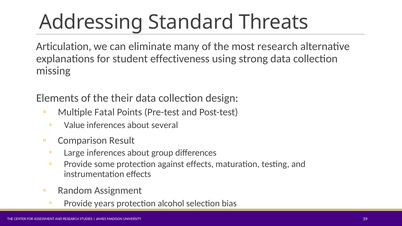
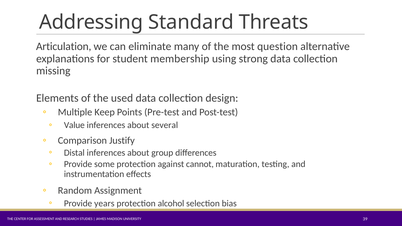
most research: research -> question
effectiveness: effectiveness -> membership
their: their -> used
Fatal: Fatal -> Keep
Result: Result -> Justify
Large: Large -> Distal
against effects: effects -> cannot
